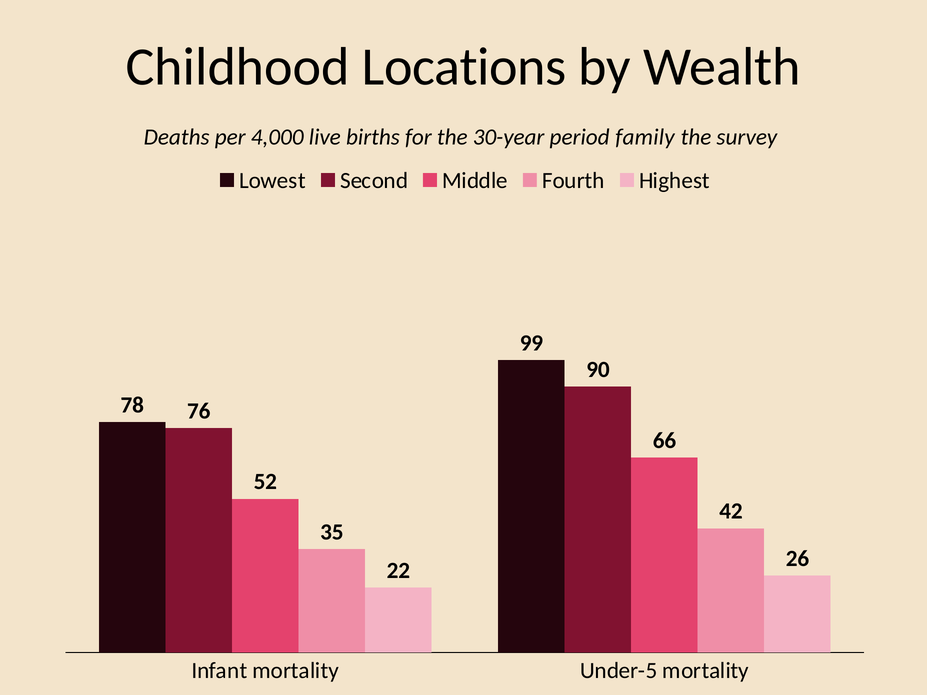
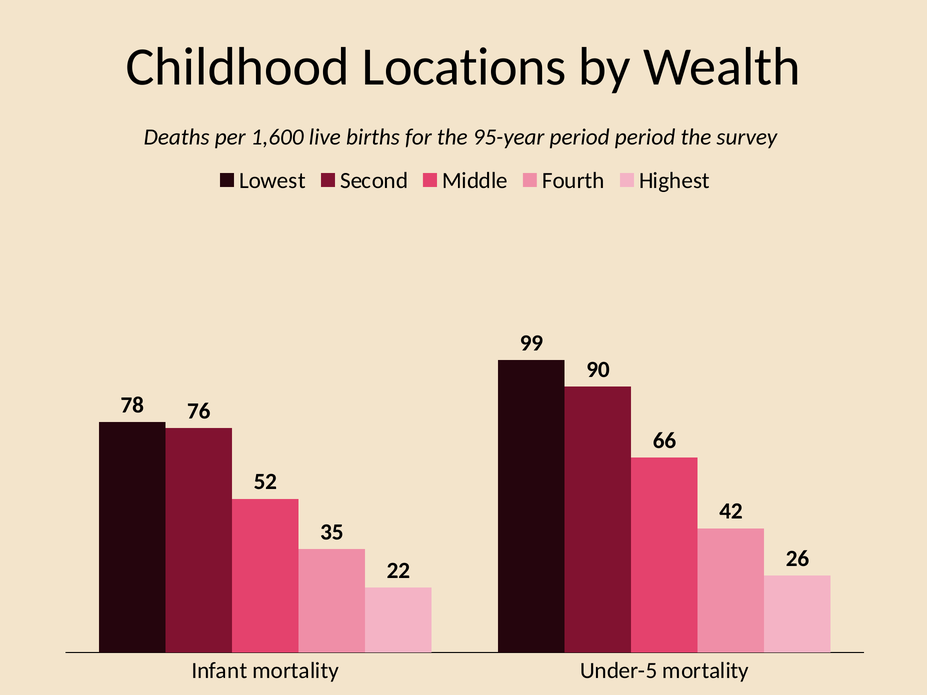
4,000: 4,000 -> 1,600
30-year: 30-year -> 95-year
period family: family -> period
